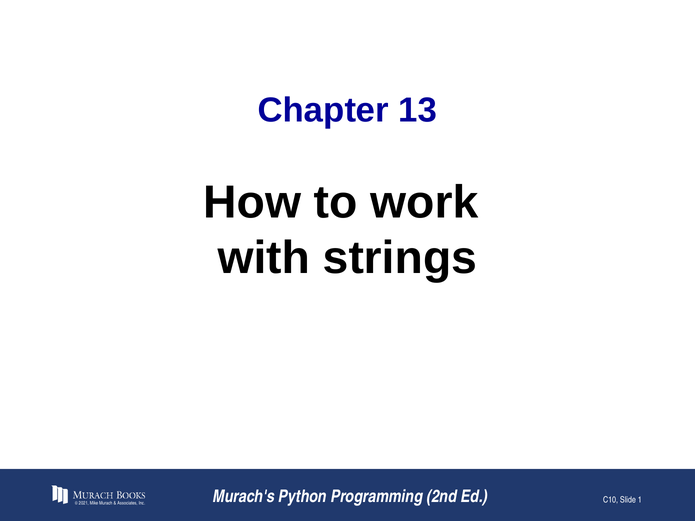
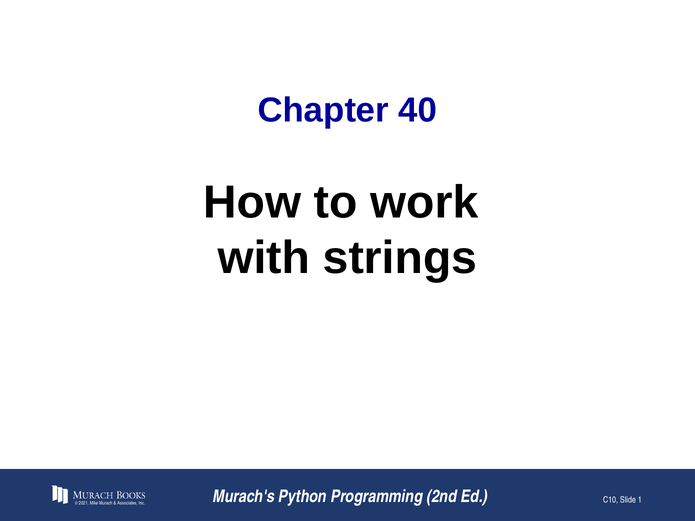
13: 13 -> 40
